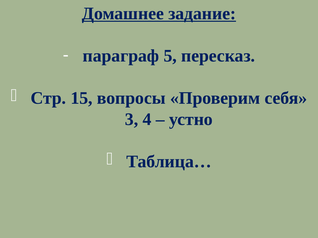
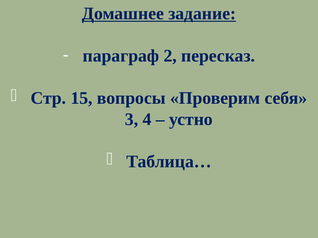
5: 5 -> 2
